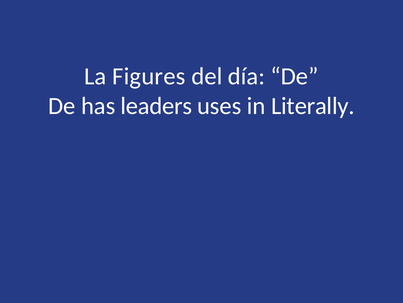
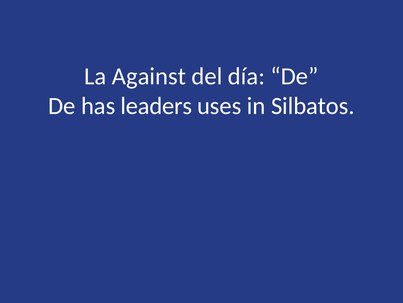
Figures: Figures -> Against
Literally: Literally -> Silbatos
